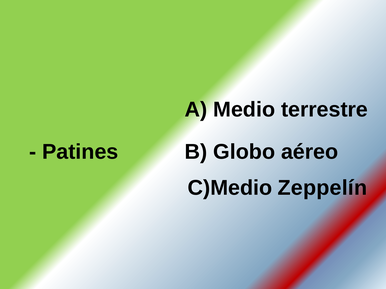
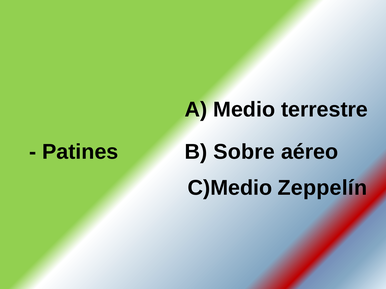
Globo: Globo -> Sobre
